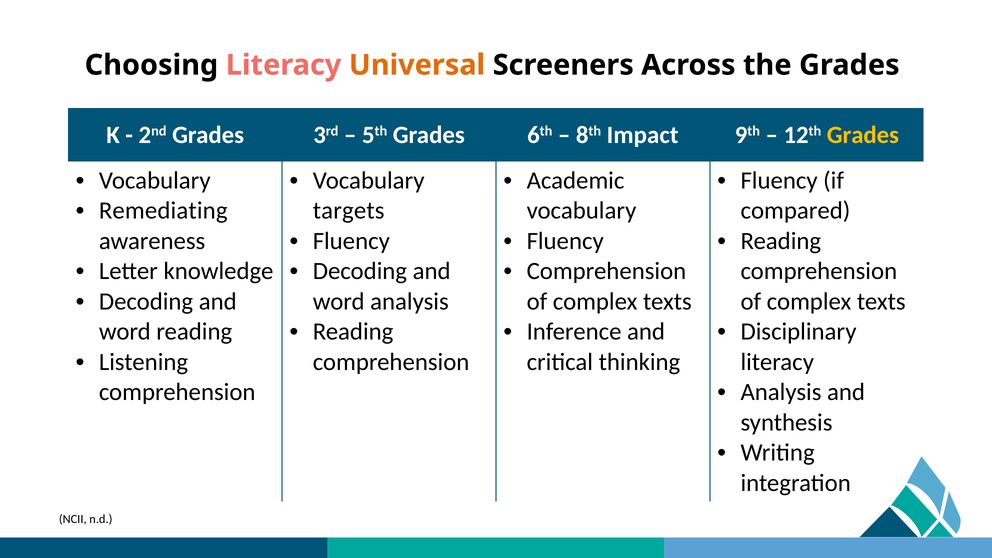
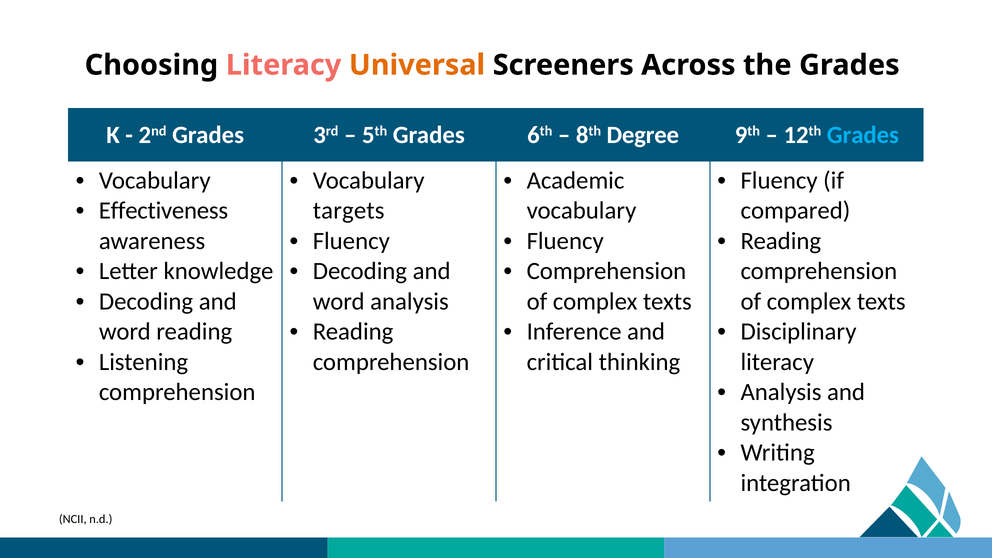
Impact: Impact -> Degree
Grades at (863, 135) colour: yellow -> light blue
Remediating: Remediating -> Effectiveness
